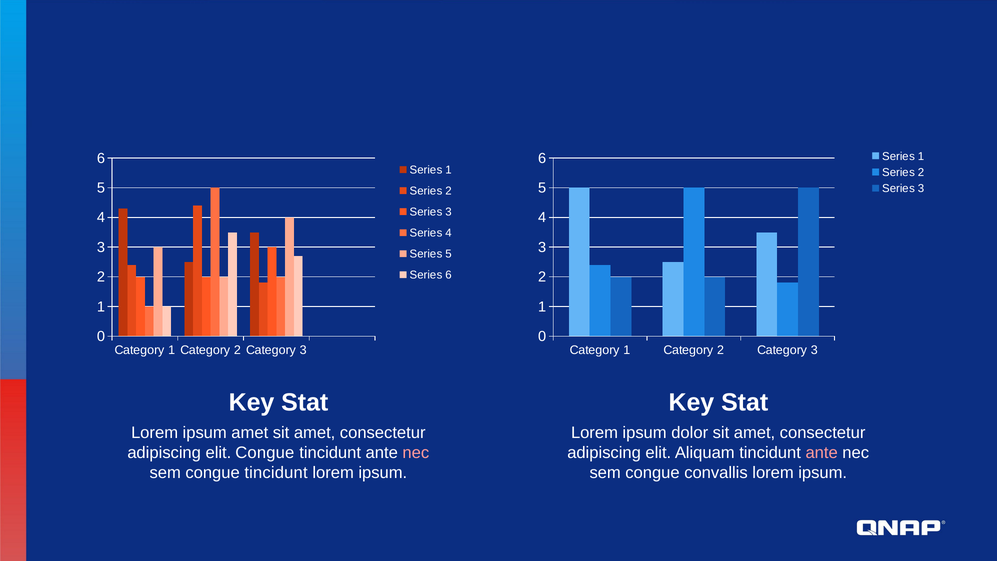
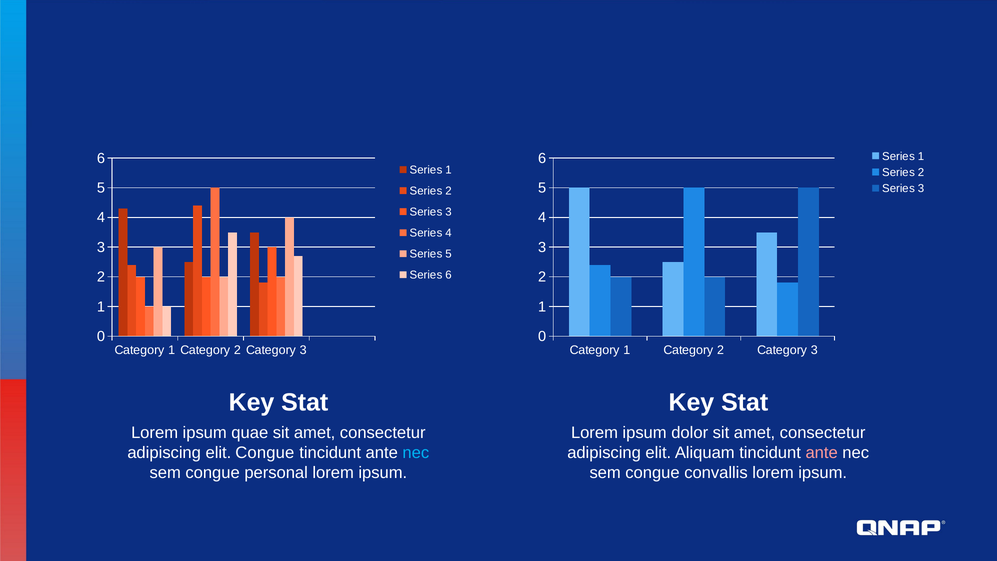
ipsum amet: amet -> quae
nec at (416, 453) colour: pink -> light blue
sem congue tincidunt: tincidunt -> personal
